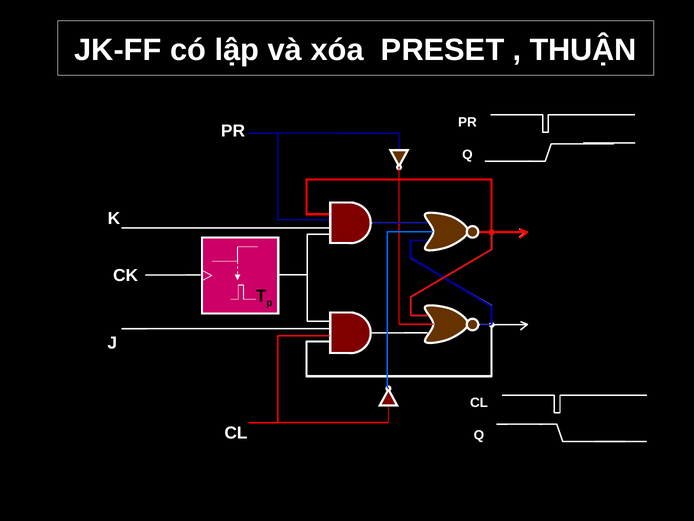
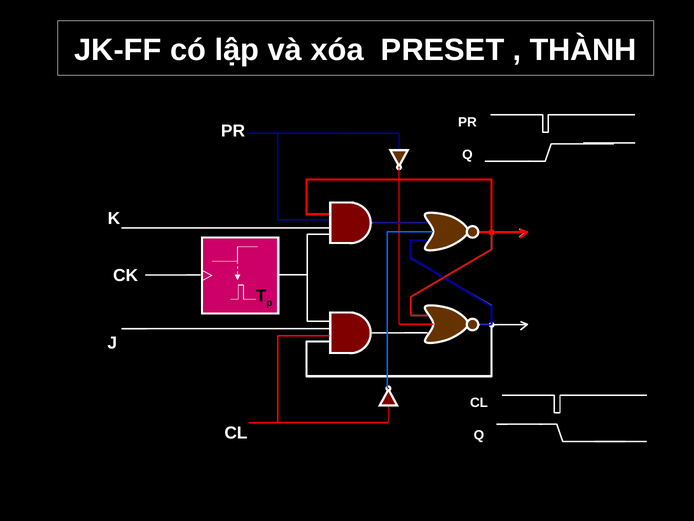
THUẬN: THUẬN -> THÀNH
